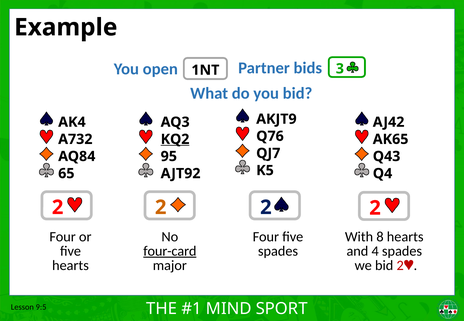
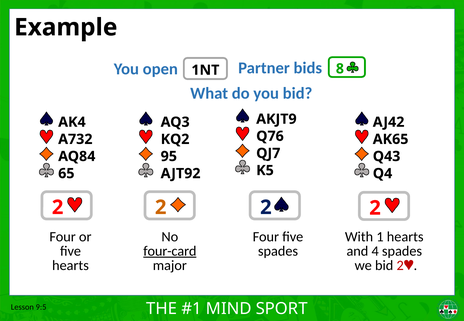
3: 3 -> 8
KQ2 underline: present -> none
8: 8 -> 1
